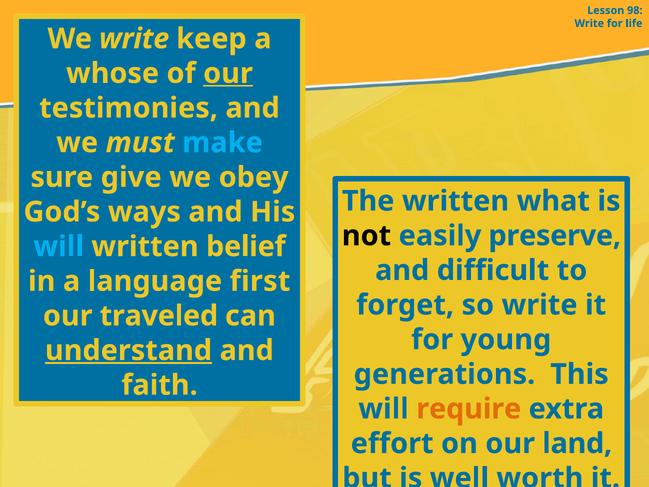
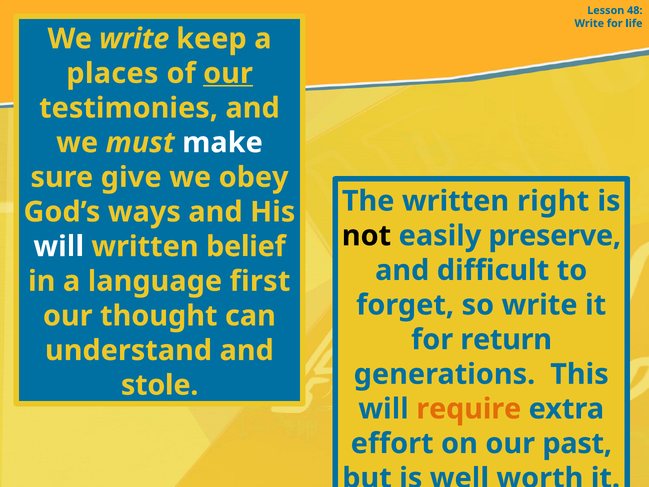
98: 98 -> 48
whose: whose -> places
make colour: light blue -> white
what: what -> right
will at (59, 246) colour: light blue -> white
traveled: traveled -> thought
young: young -> return
understand underline: present -> none
faith: faith -> stole
land: land -> past
